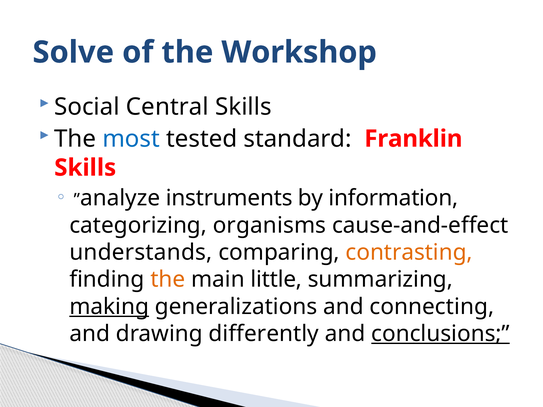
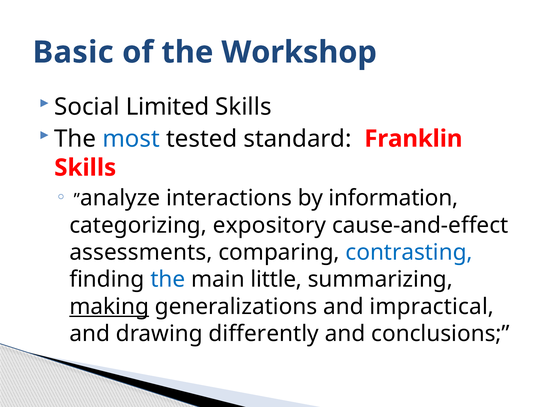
Solve: Solve -> Basic
Central: Central -> Limited
instruments: instruments -> interactions
organisms: organisms -> expository
understands: understands -> assessments
contrasting colour: orange -> blue
the at (168, 280) colour: orange -> blue
connecting: connecting -> impractical
conclusions underline: present -> none
